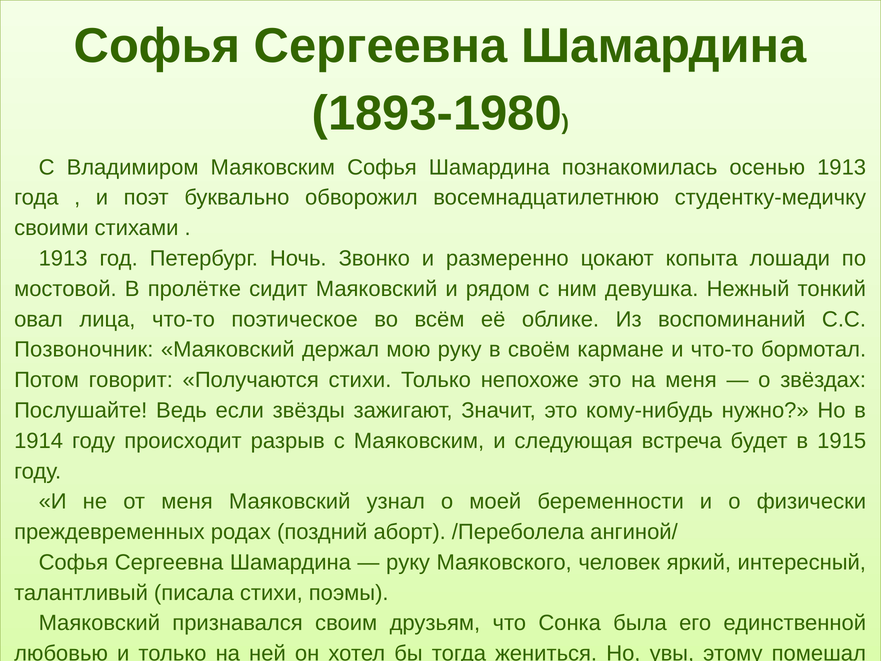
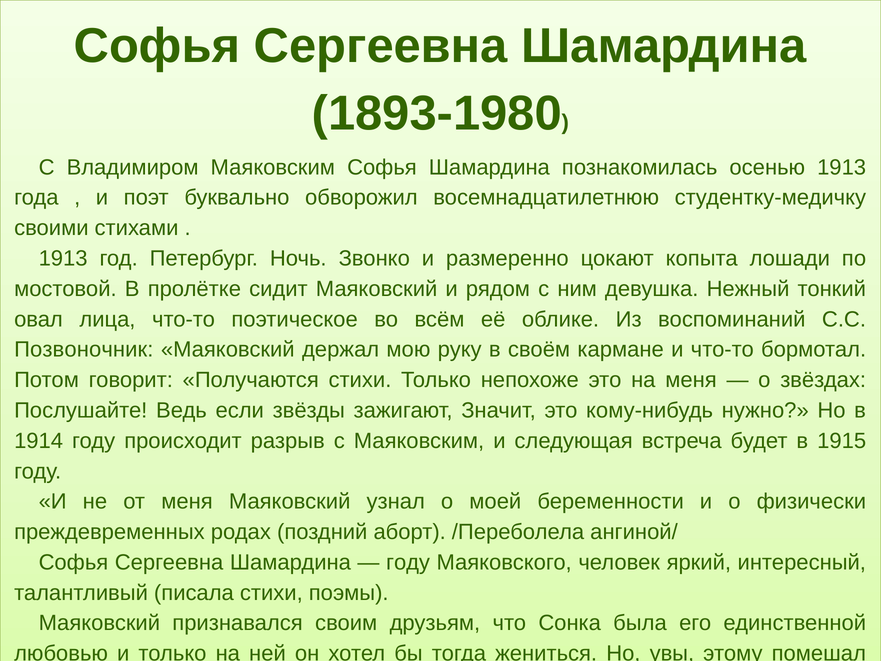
руку at (408, 562): руку -> году
